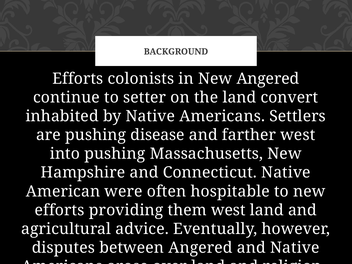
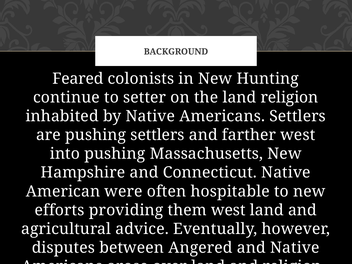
Efforts at (78, 79): Efforts -> Feared
New Angered: Angered -> Hunting
land convert: convert -> religion
pushing disease: disease -> settlers
